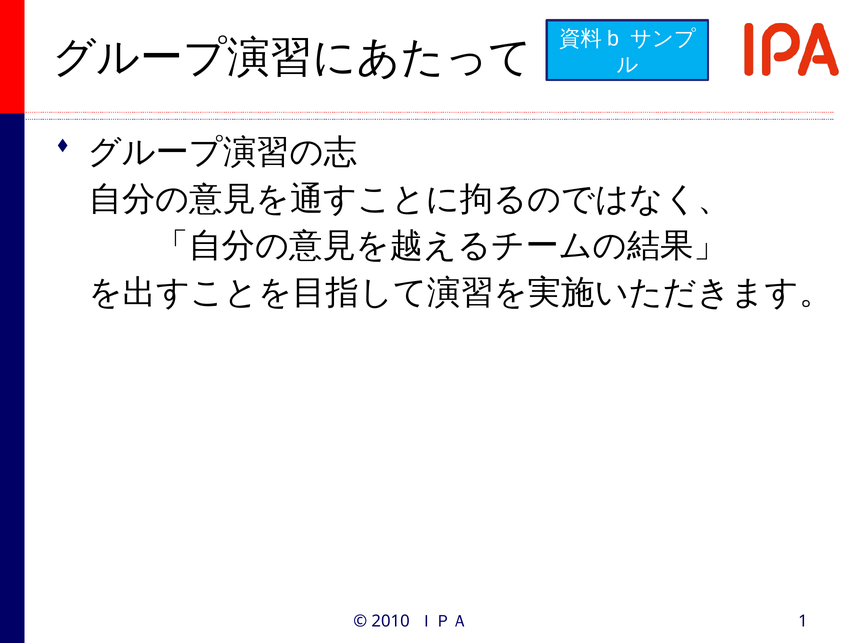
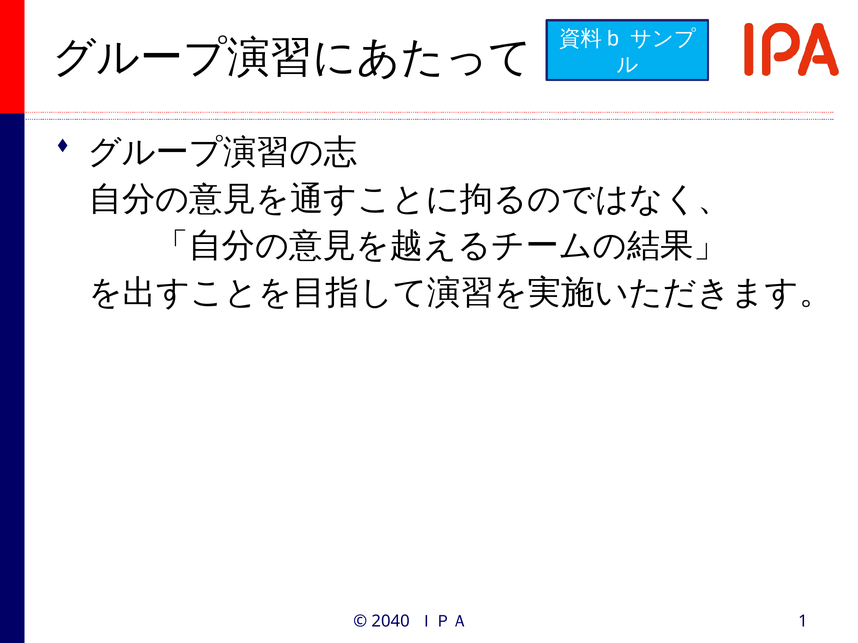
2010: 2010 -> 2040
